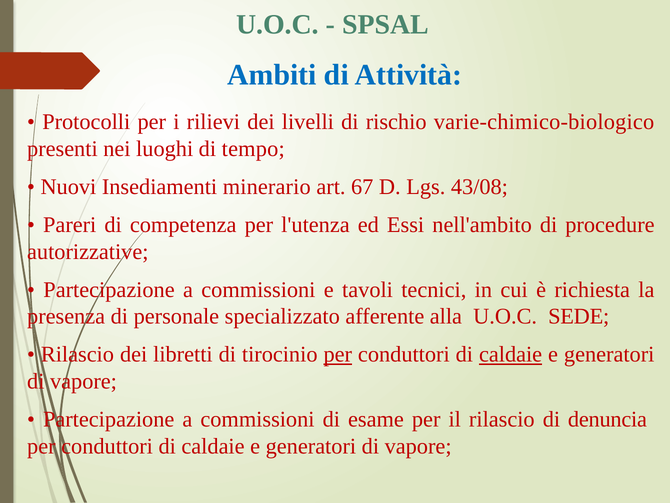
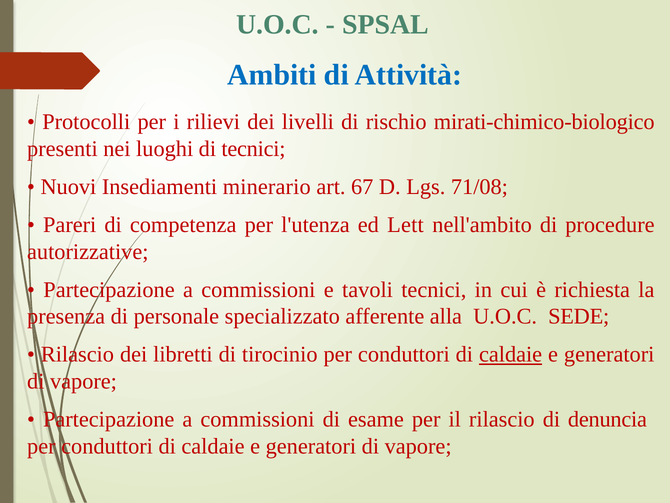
varie-chimico-biologico: varie-chimico-biologico -> mirati-chimico-biologico
di tempo: tempo -> tecnici
43/08: 43/08 -> 71/08
Essi: Essi -> Lett
per at (338, 354) underline: present -> none
